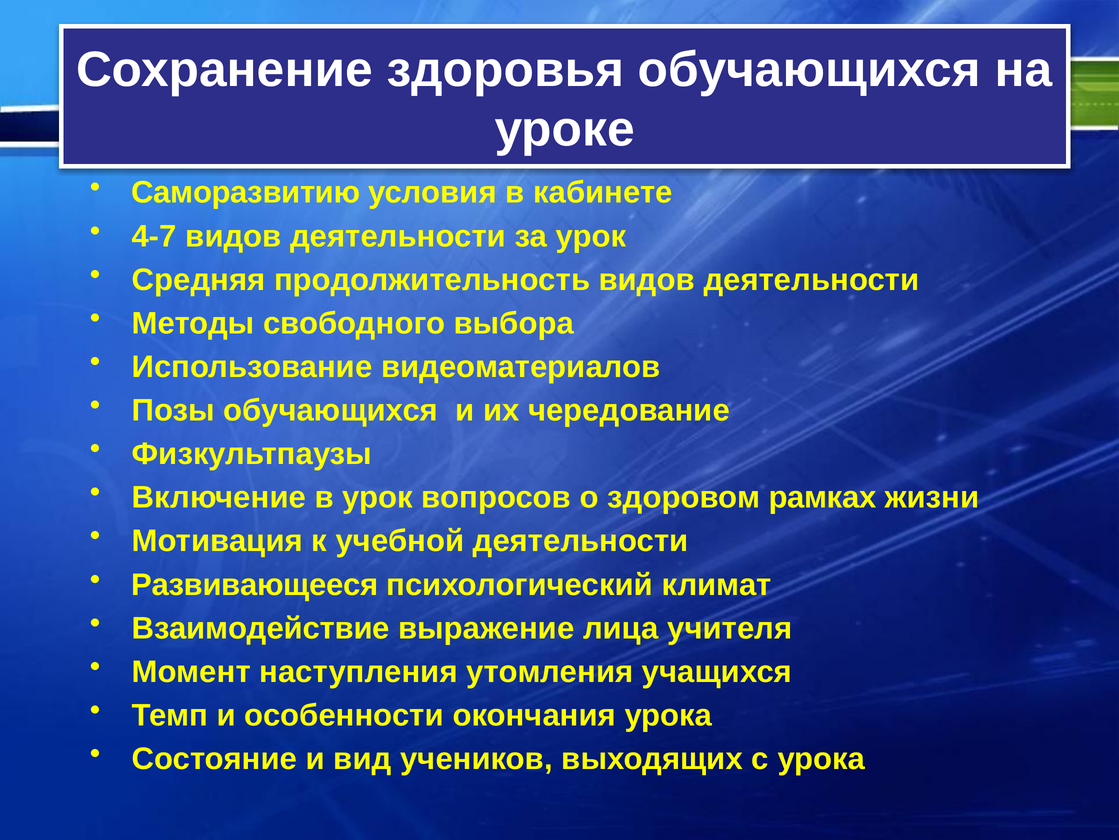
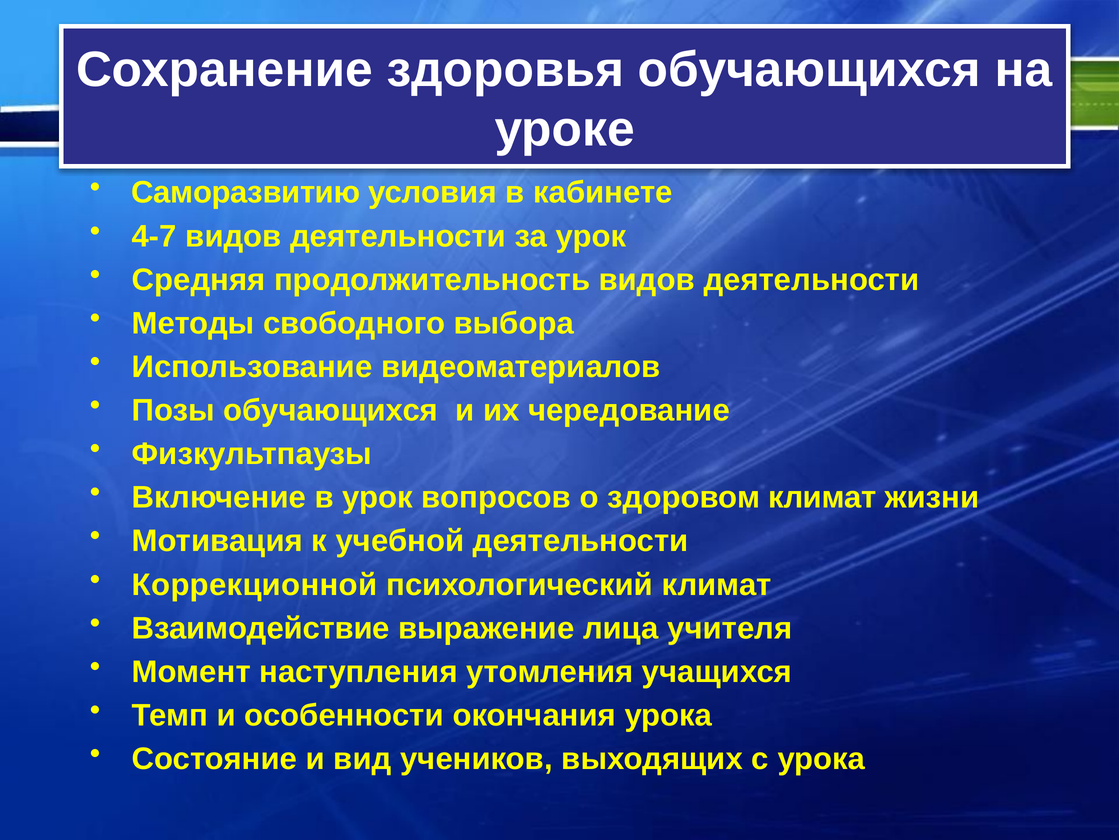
здоровом рамках: рамках -> климат
Развивающееся: Развивающееся -> Коррекционной
